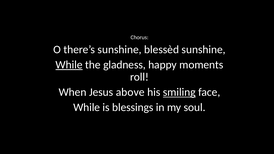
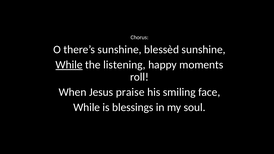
gladness: gladness -> listening
above: above -> praise
smiling underline: present -> none
